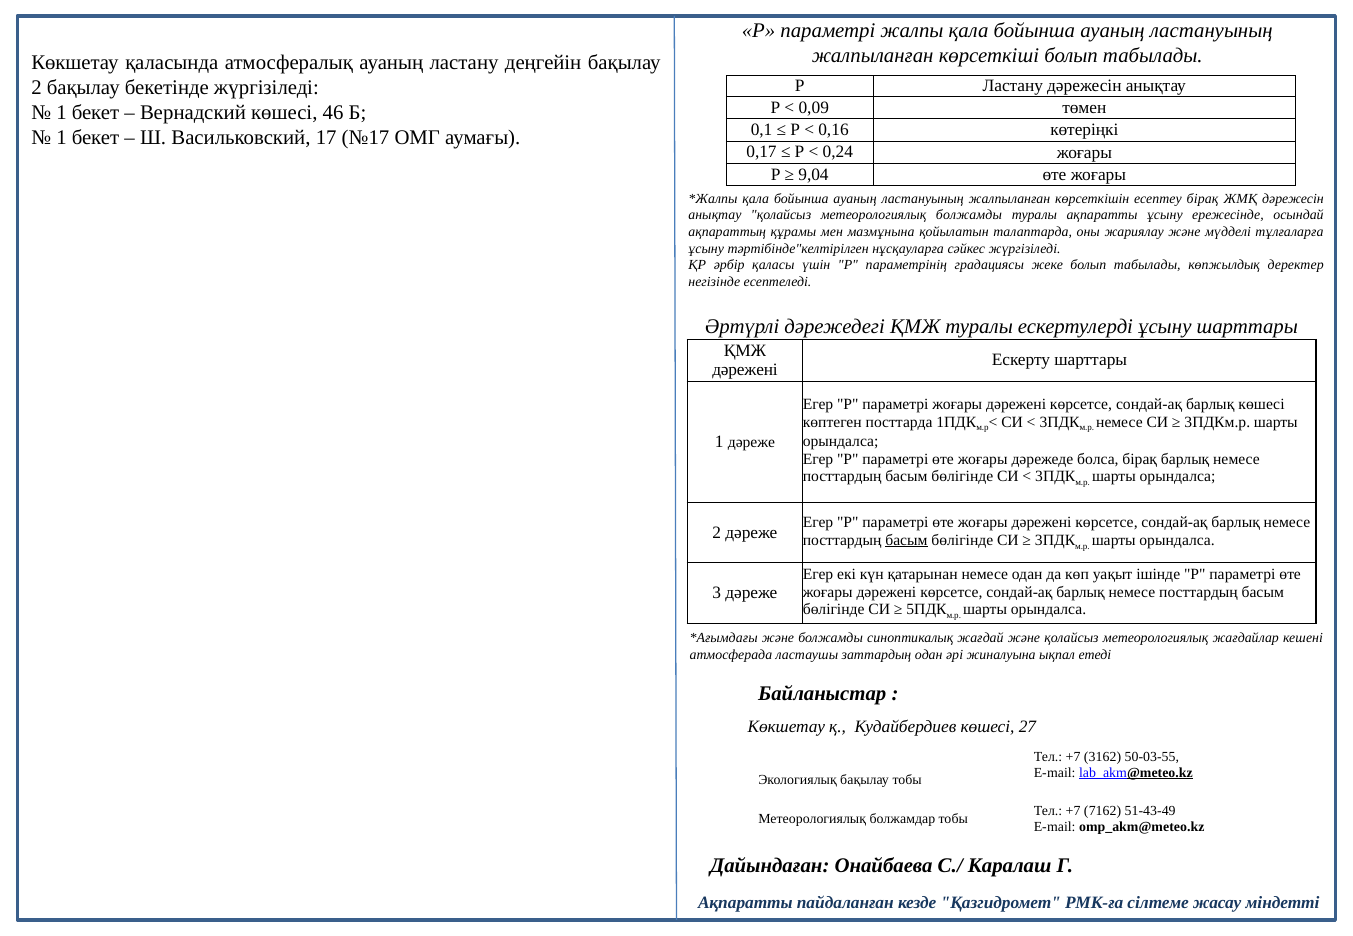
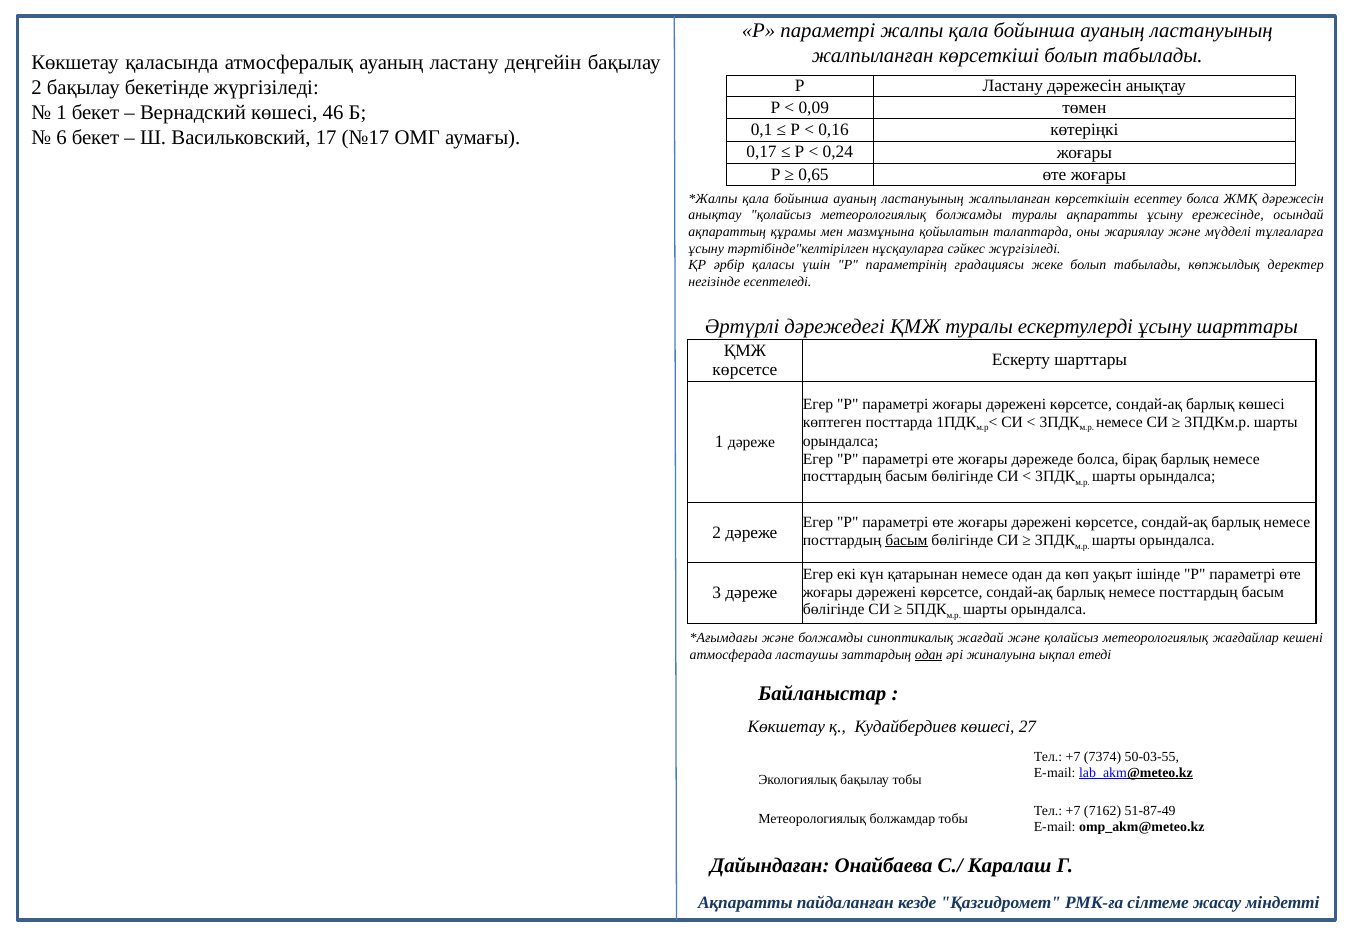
1 at (61, 137): 1 -> 6
9,04: 9,04 -> 0,65
есептеу бірақ: бірақ -> болса
дәрежені at (745, 370): дәрежені -> көрсетсе
одан at (929, 655) underline: none -> present
3162: 3162 -> 7374
51-43-49: 51-43-49 -> 51-87-49
